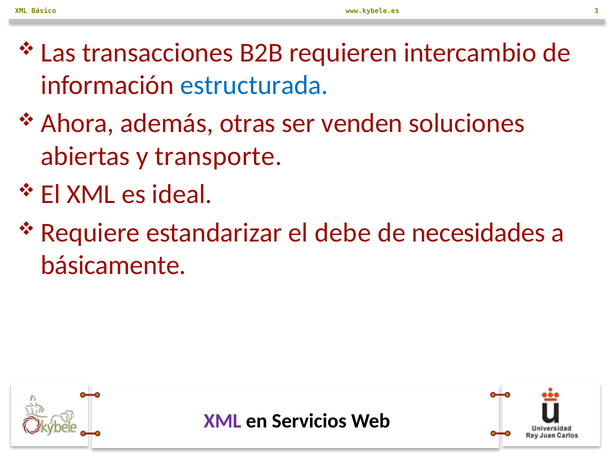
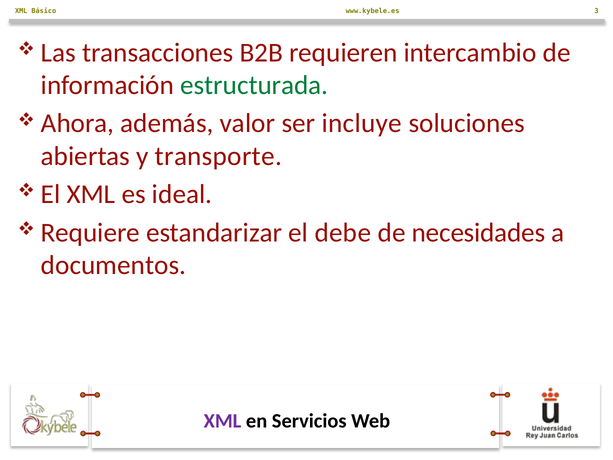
estructurada colour: blue -> green
otras: otras -> valor
venden: venden -> incluye
básicamente: básicamente -> documentos
